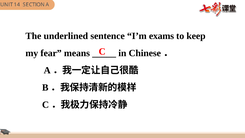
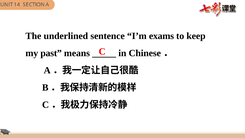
fear: fear -> past
